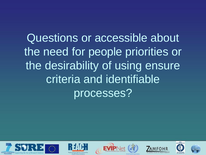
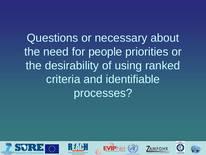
accessible: accessible -> necessary
ensure: ensure -> ranked
